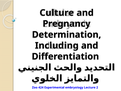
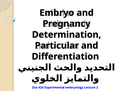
Culture: Culture -> Embryo
Including: Including -> Particular
